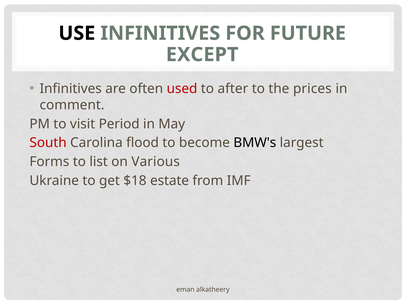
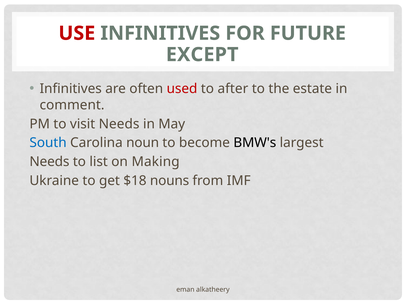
USE colour: black -> red
prices: prices -> estate
visit Period: Period -> Needs
South colour: red -> blue
flood: flood -> noun
Forms at (49, 162): Forms -> Needs
Various: Various -> Making
estate: estate -> nouns
